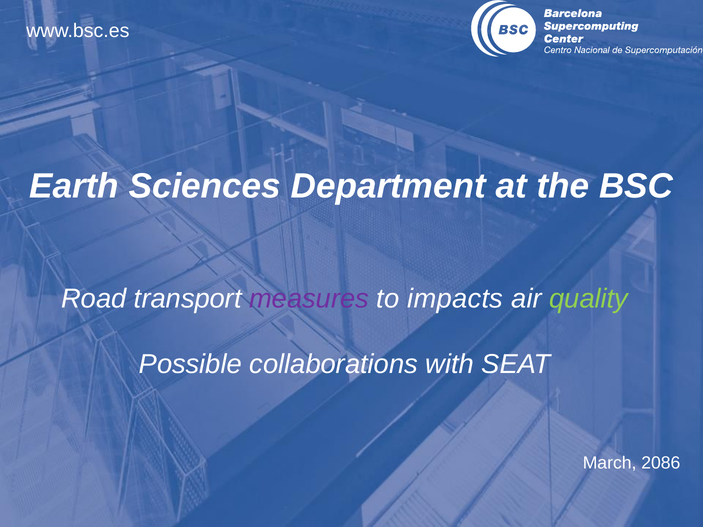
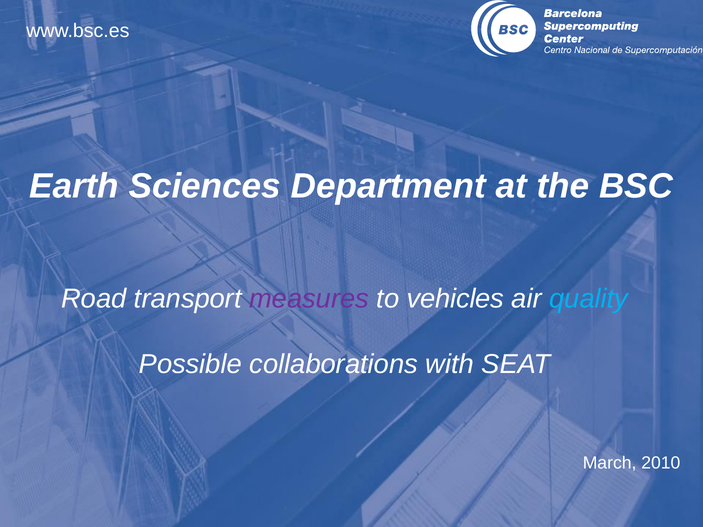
impacts: impacts -> vehicles
quality colour: light green -> light blue
2086: 2086 -> 2010
